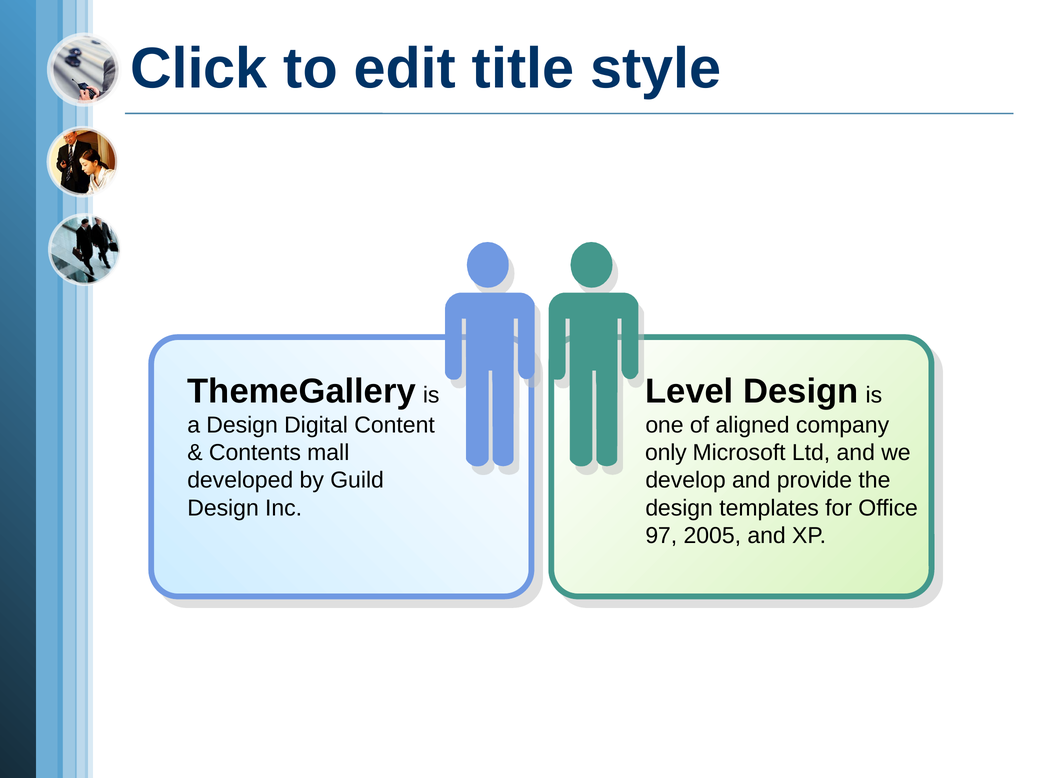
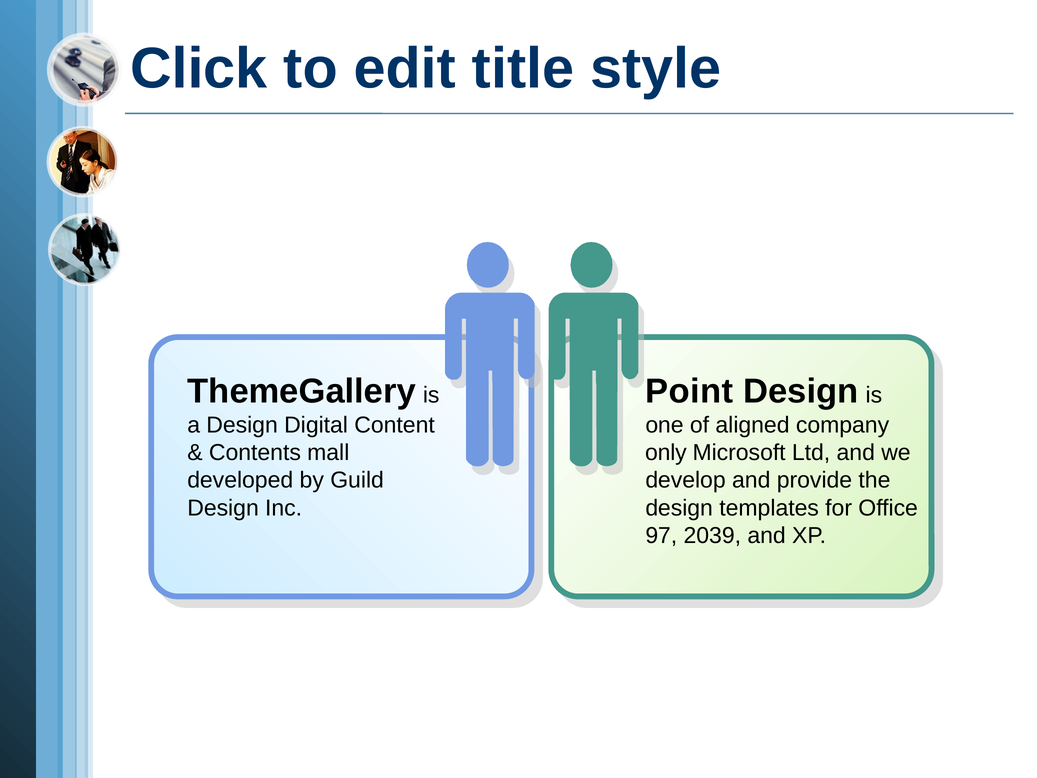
Level: Level -> Point
2005: 2005 -> 2039
